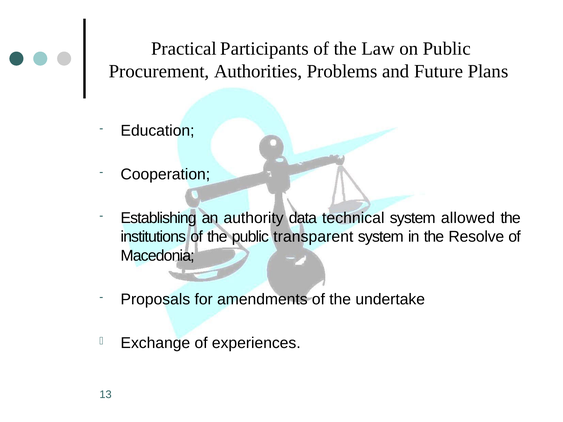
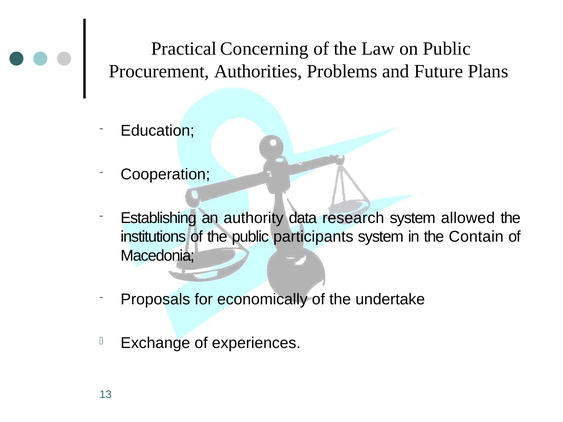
Participants: Participants -> Concerning
technical: technical -> research
transparent: transparent -> participants
Resolve: Resolve -> Contain
amendments: amendments -> economically
